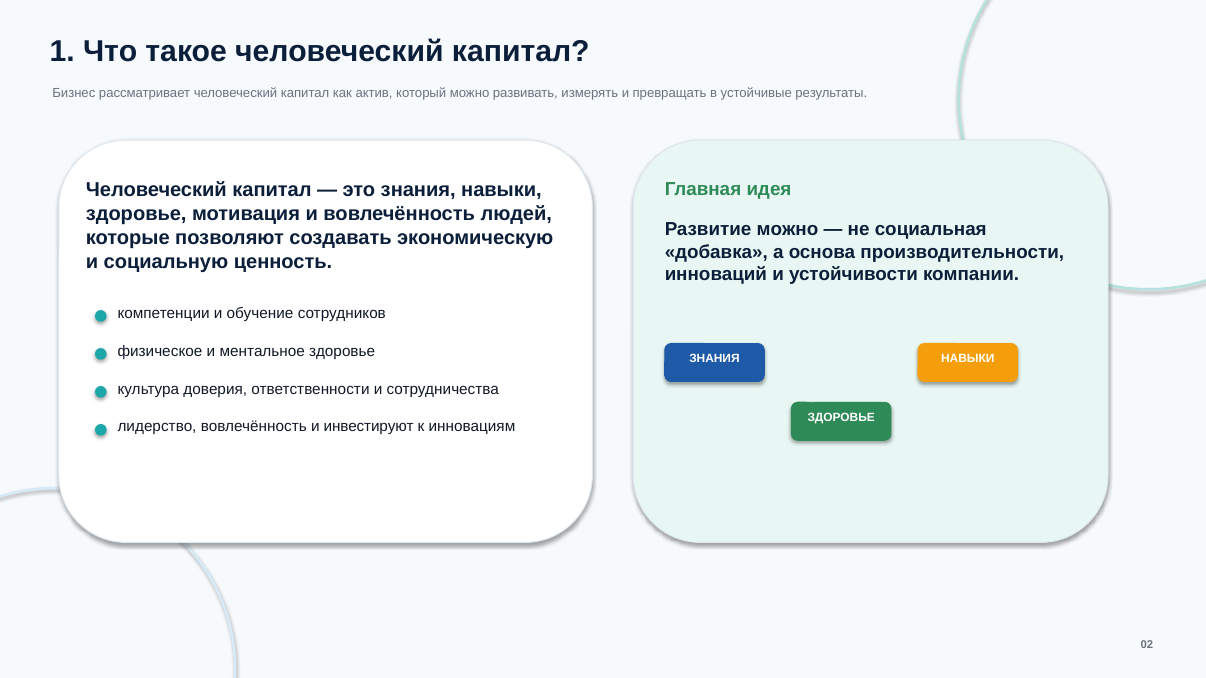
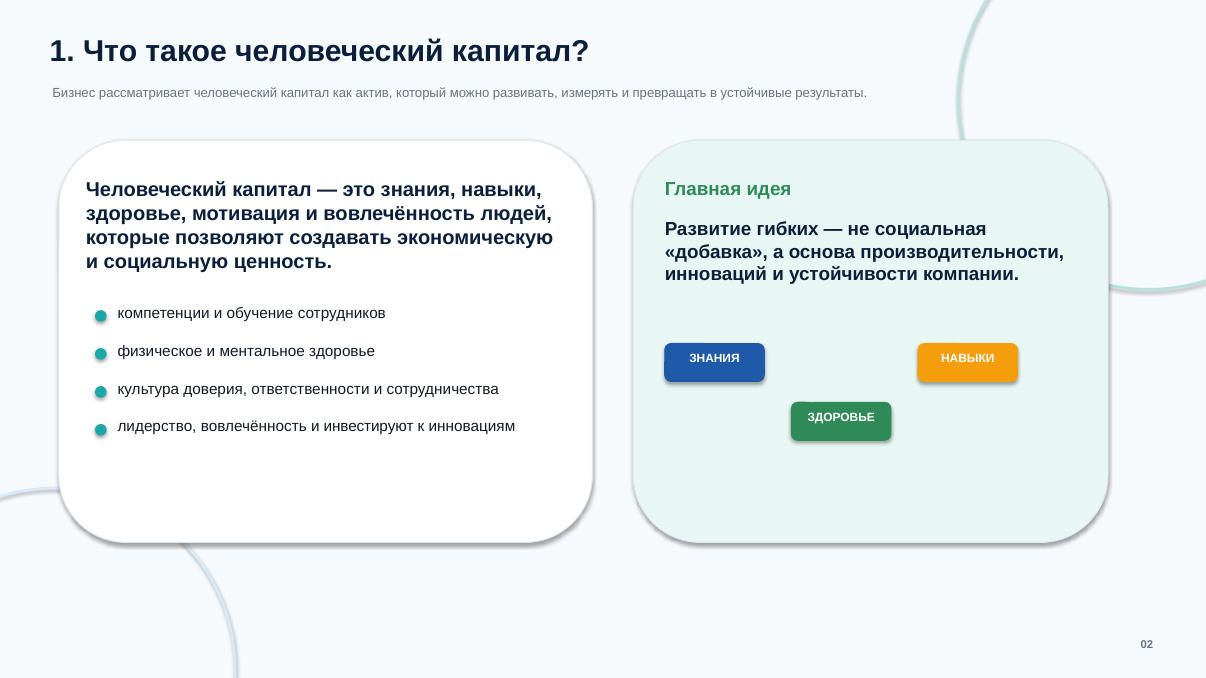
Развитие можно: можно -> гибких
